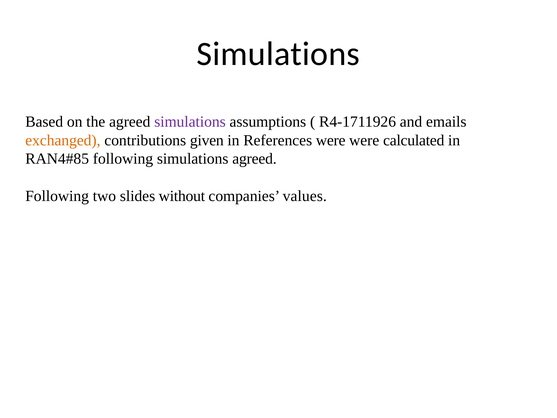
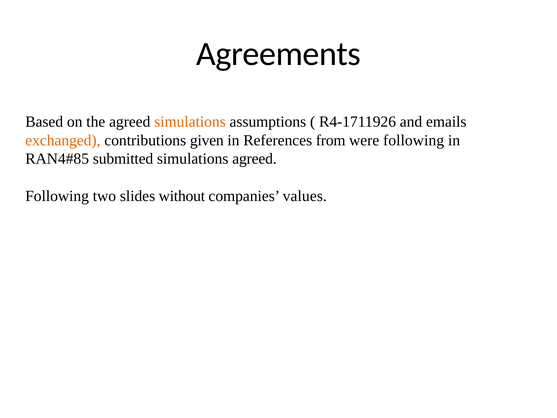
Simulations at (278, 54): Simulations -> Agreements
simulations at (190, 122) colour: purple -> orange
References were: were -> from
were calculated: calculated -> following
following at (123, 159): following -> submitted
